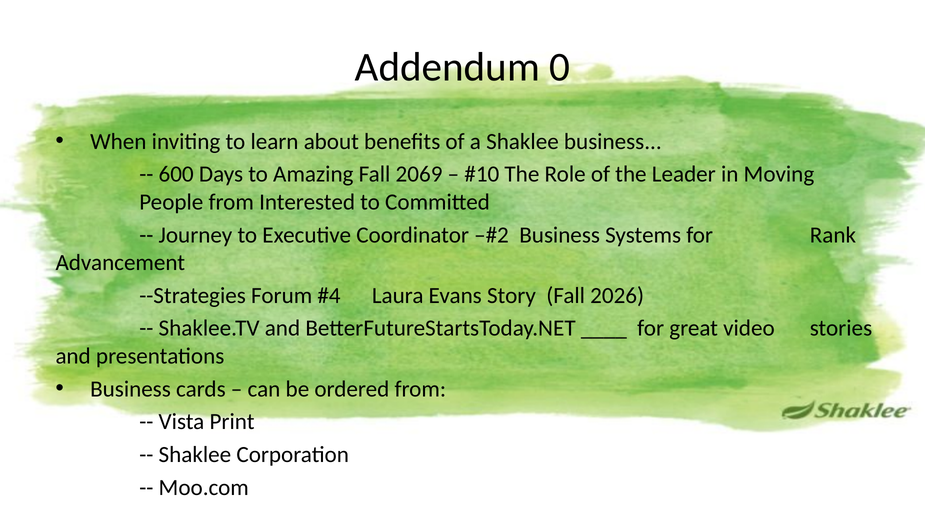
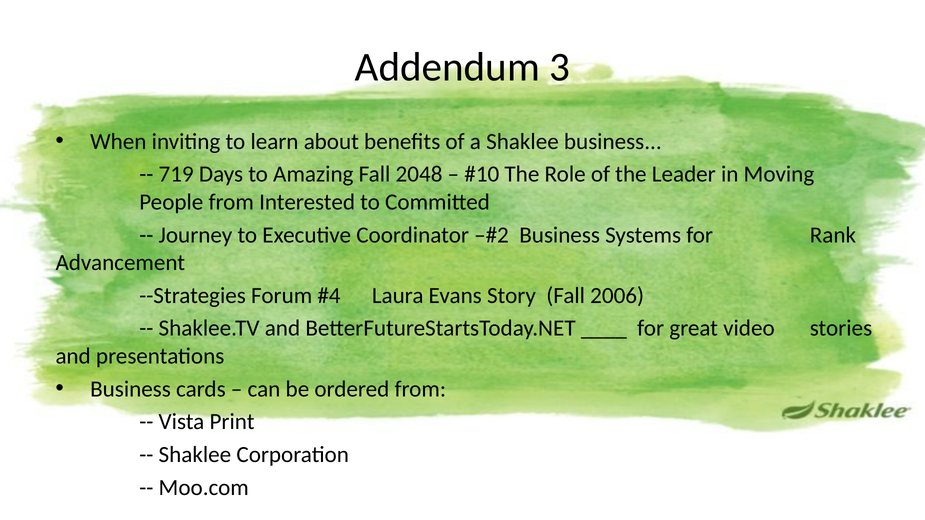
0: 0 -> 3
600: 600 -> 719
2069: 2069 -> 2048
2026: 2026 -> 2006
